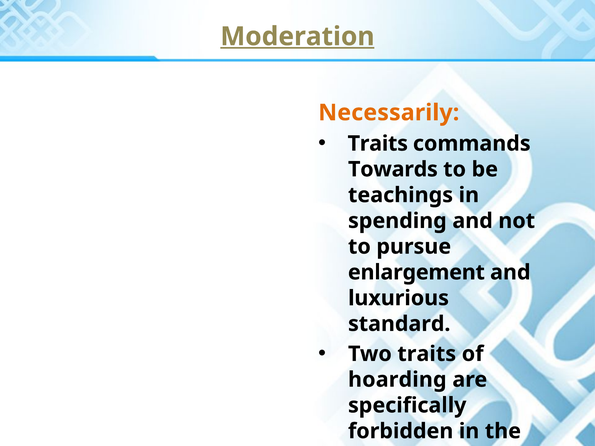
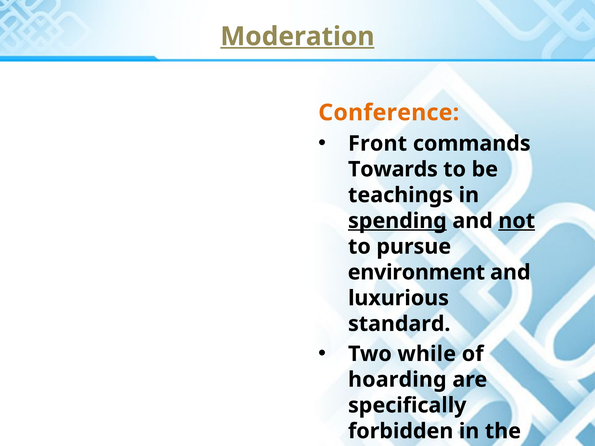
Necessarily: Necessarily -> Conference
Traits at (378, 144): Traits -> Front
spending underline: none -> present
not underline: none -> present
enlargement: enlargement -> environment
Two traits: traits -> while
